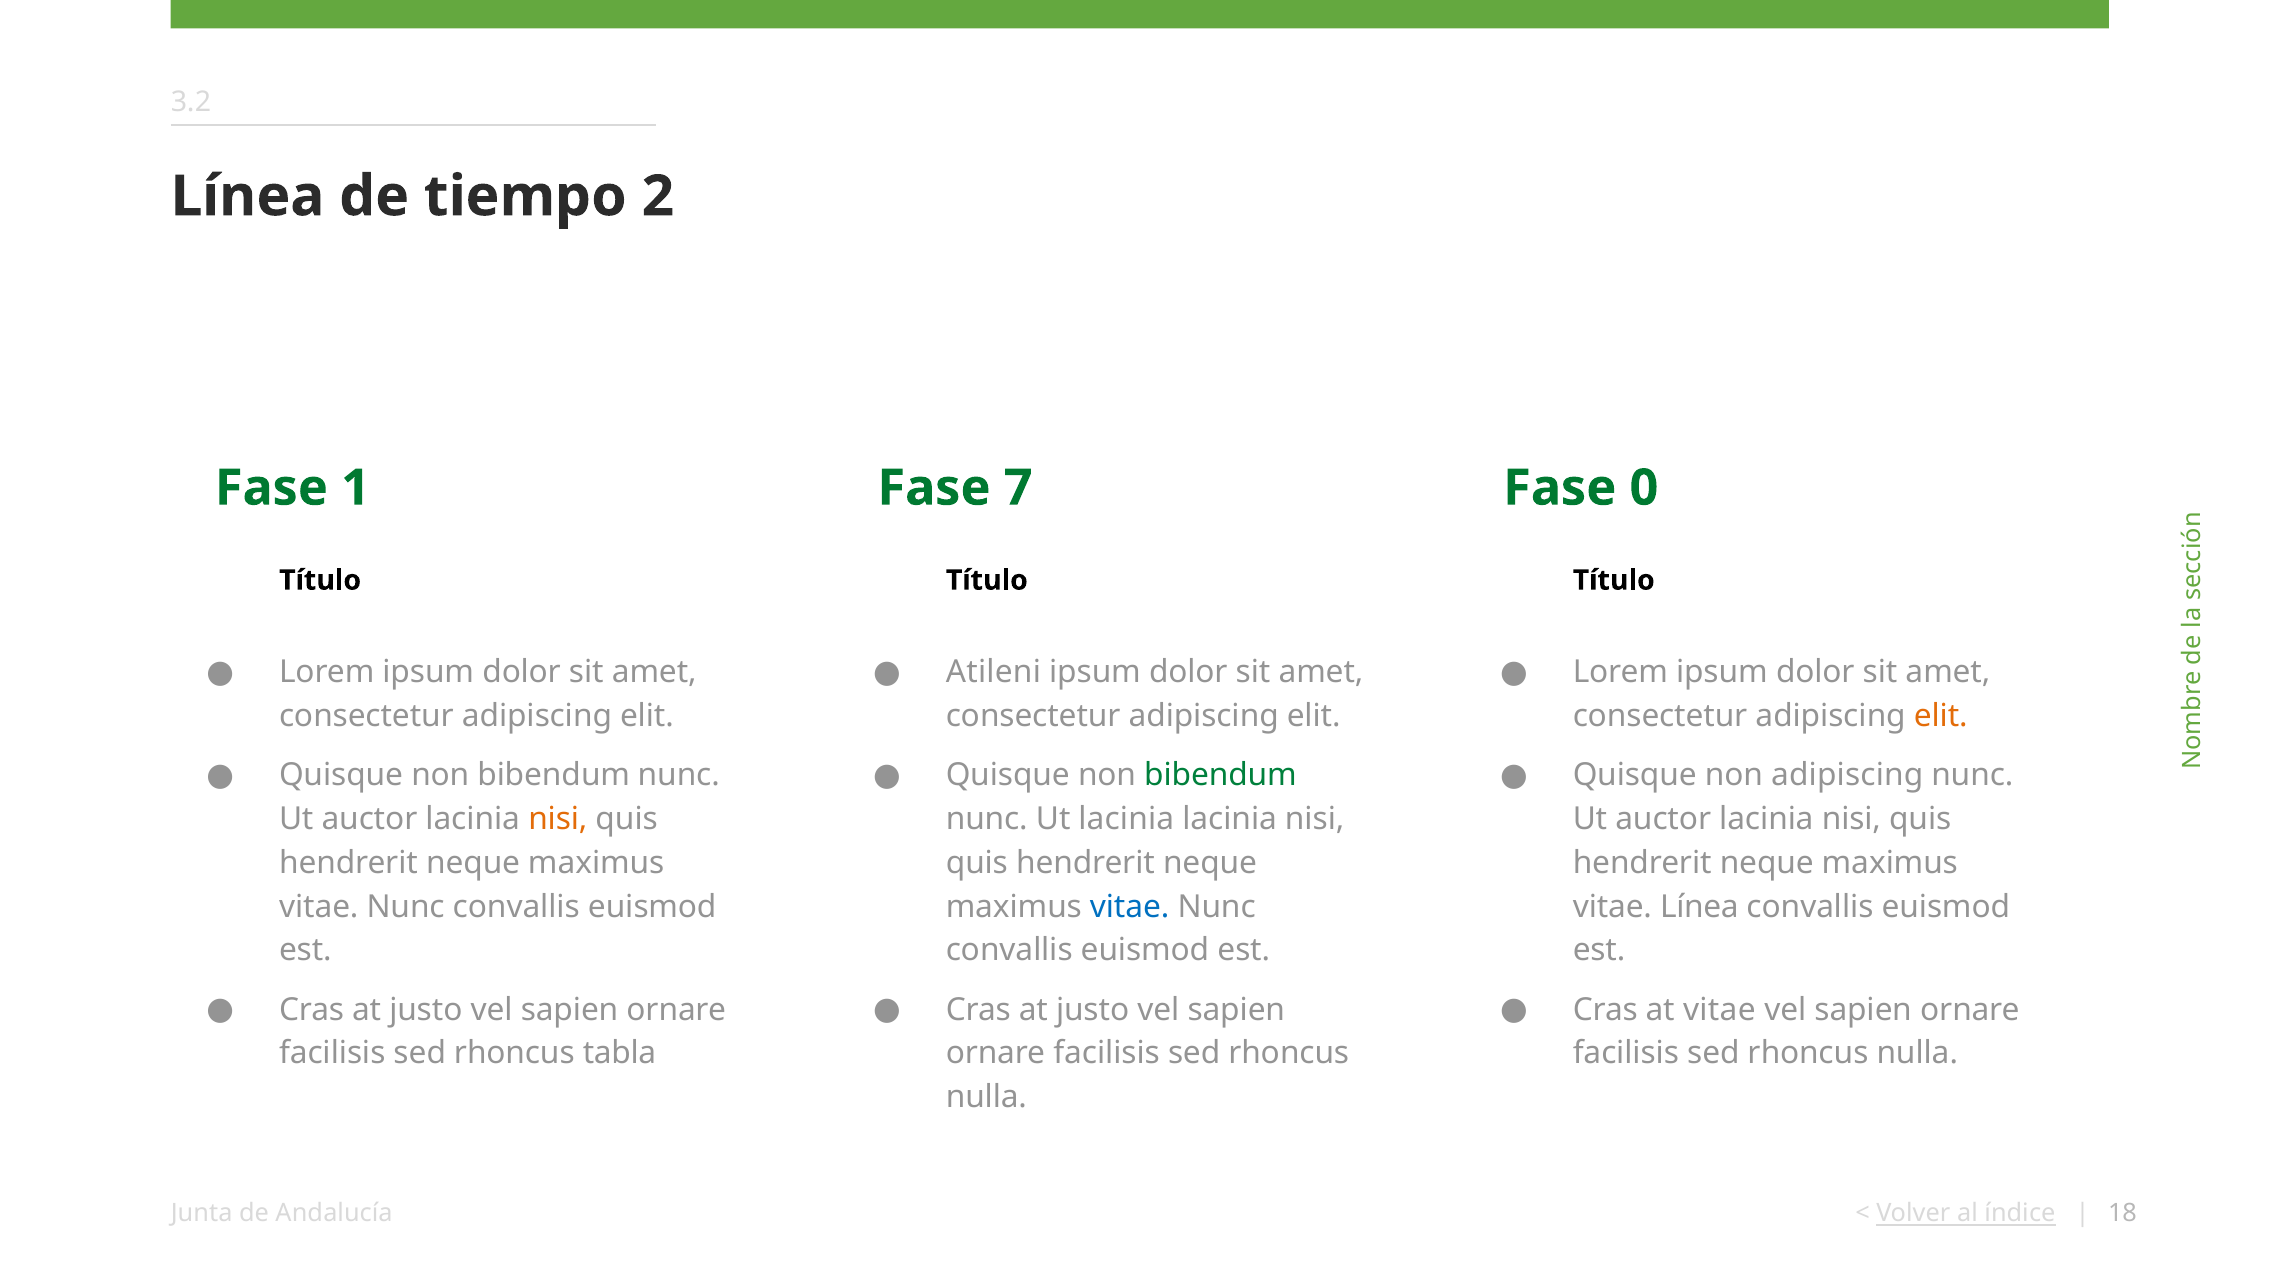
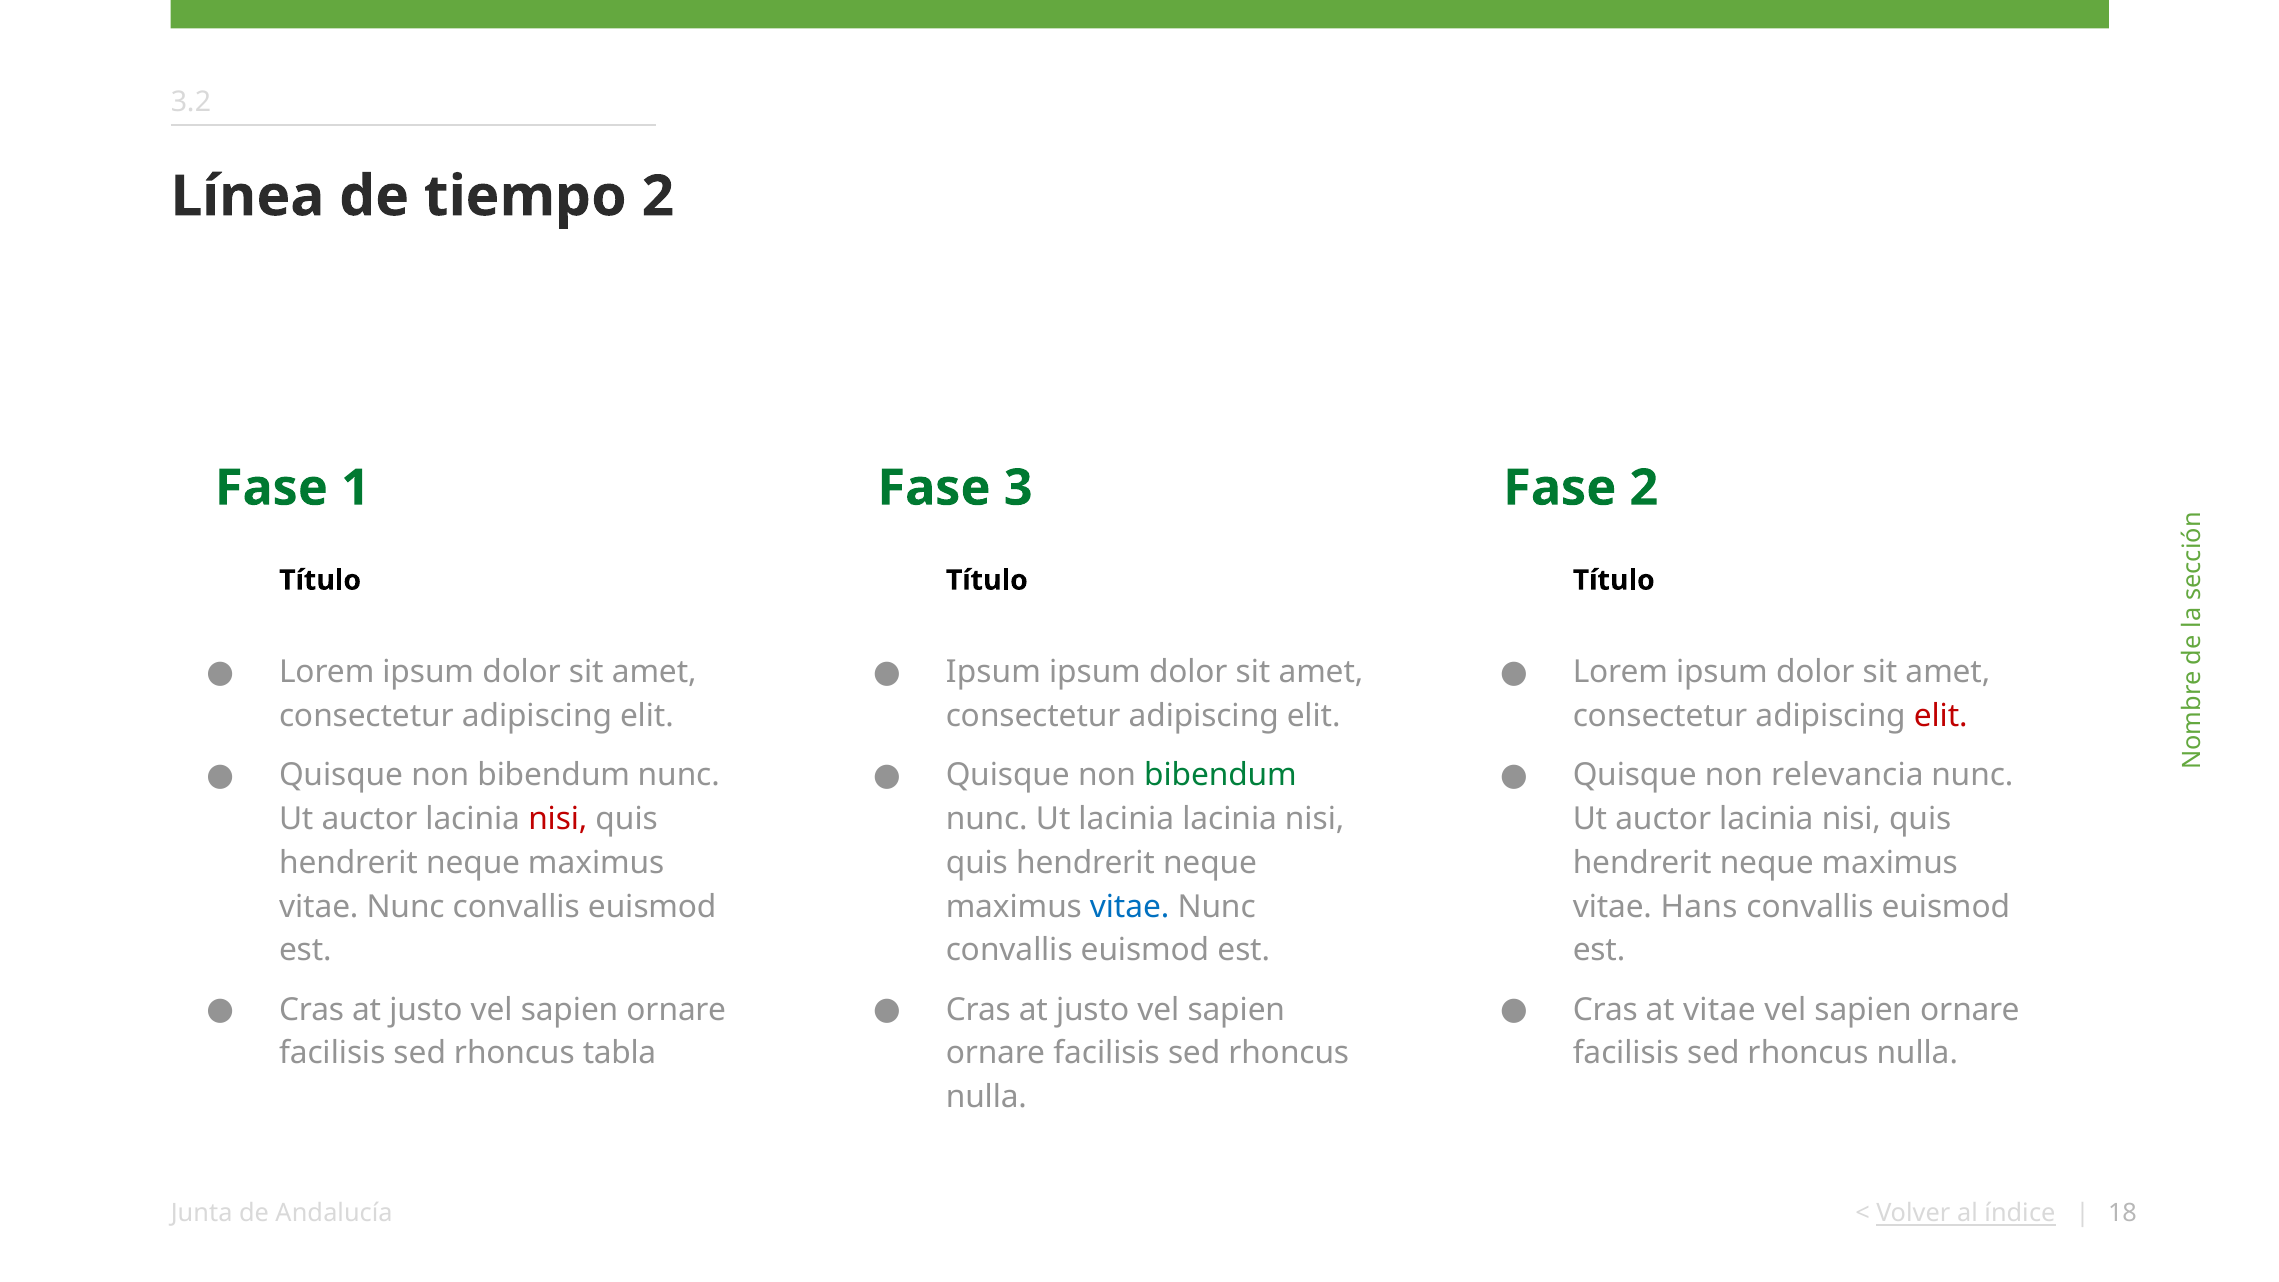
7: 7 -> 3
Fase 0: 0 -> 2
Atileni at (993, 672): Atileni -> Ipsum
elit at (1941, 716) colour: orange -> red
non adipiscing: adipiscing -> relevancia
nisi at (558, 819) colour: orange -> red
vitae Línea: Línea -> Hans
